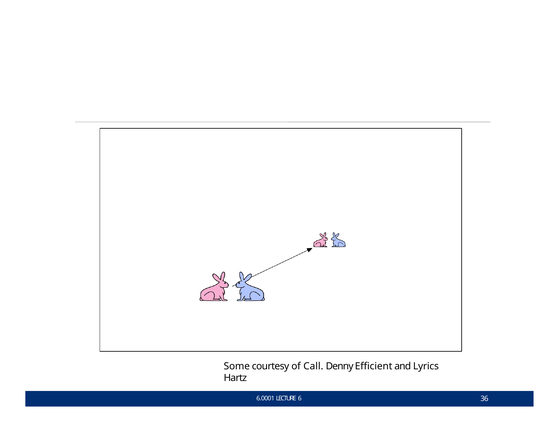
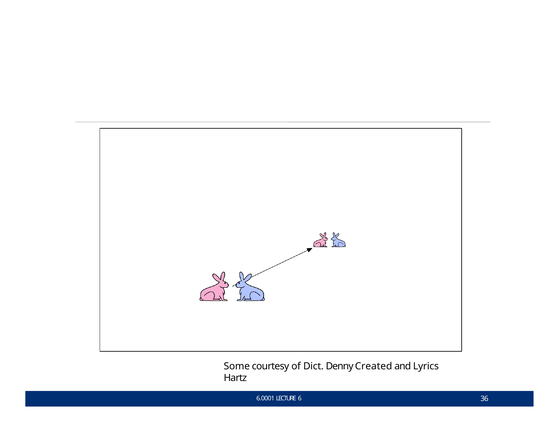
Call: Call -> Dict
Eﬃcient: Eﬃcient -> Created
